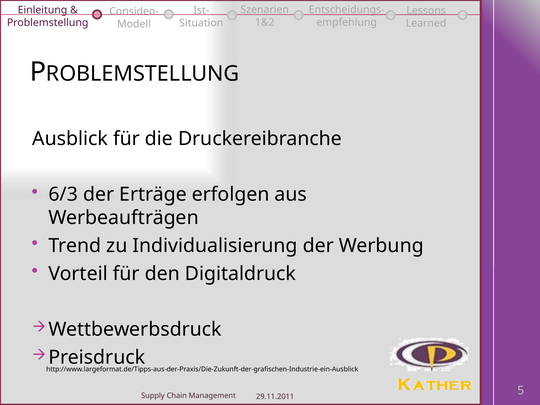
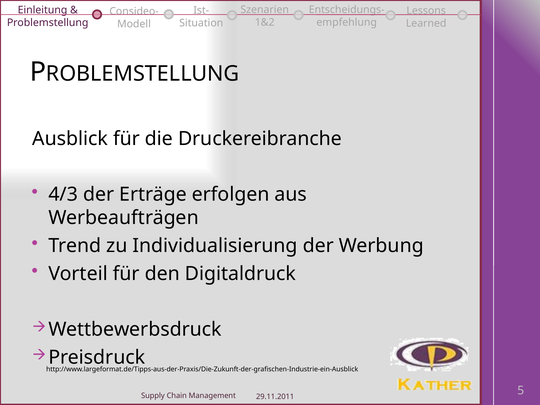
6/3: 6/3 -> 4/3
